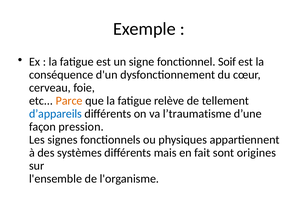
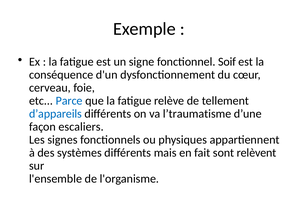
Parce colour: orange -> blue
pression: pression -> escaliers
origines: origines -> relèvent
